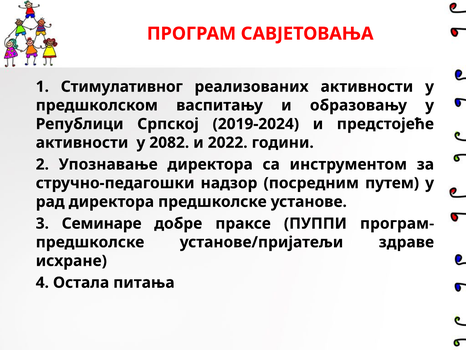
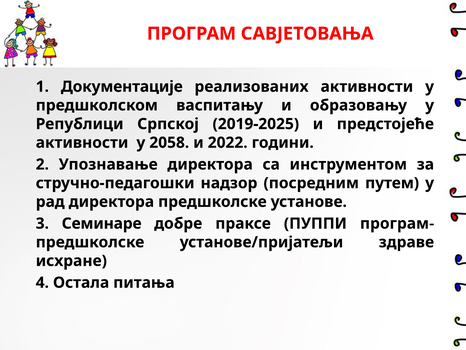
Стимулативног: Стимулативног -> Документације
2019-2024: 2019-2024 -> 2019-2025
2082: 2082 -> 2058
